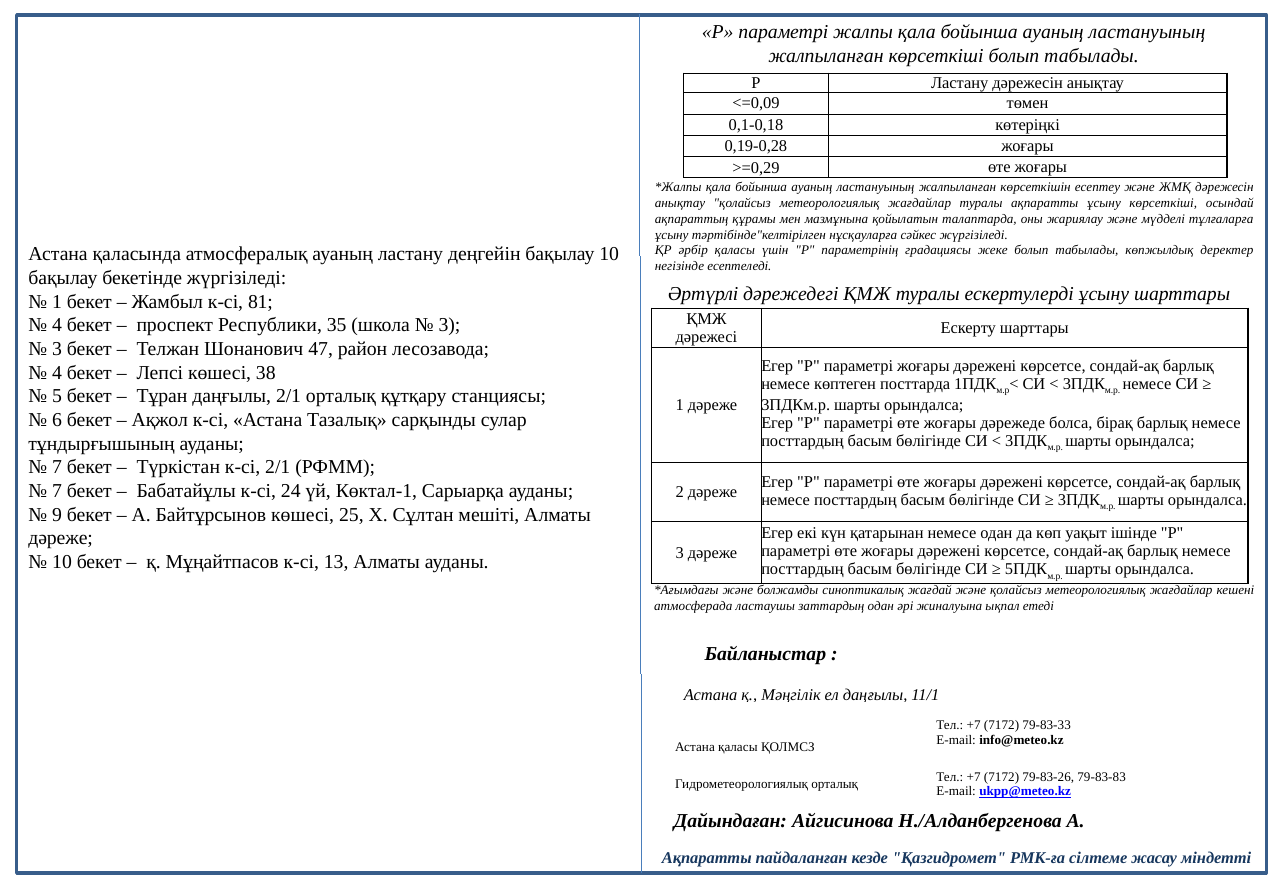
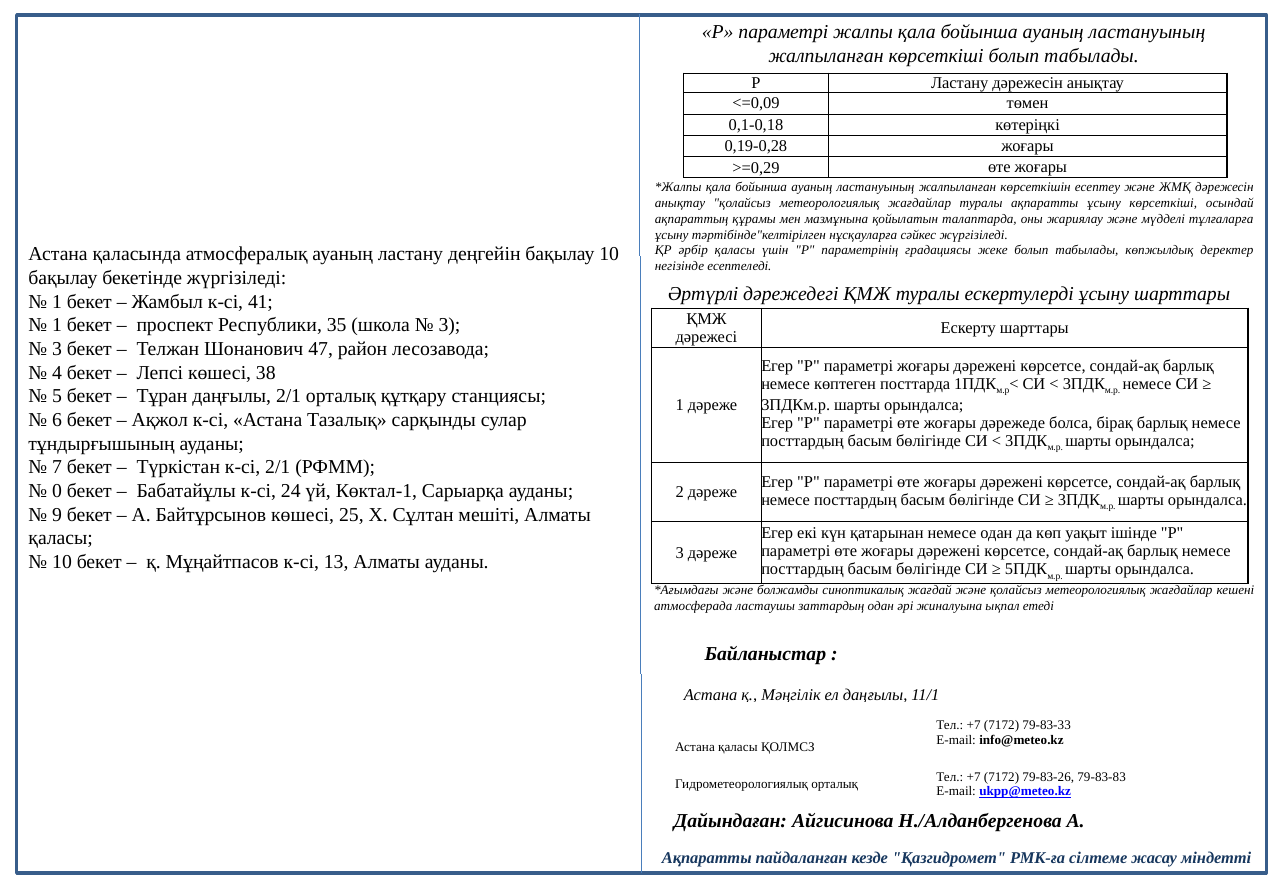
81: 81 -> 41
4 at (57, 325): 4 -> 1
7 at (57, 491): 7 -> 0
дәреже at (61, 539): дәреже -> қаласы
